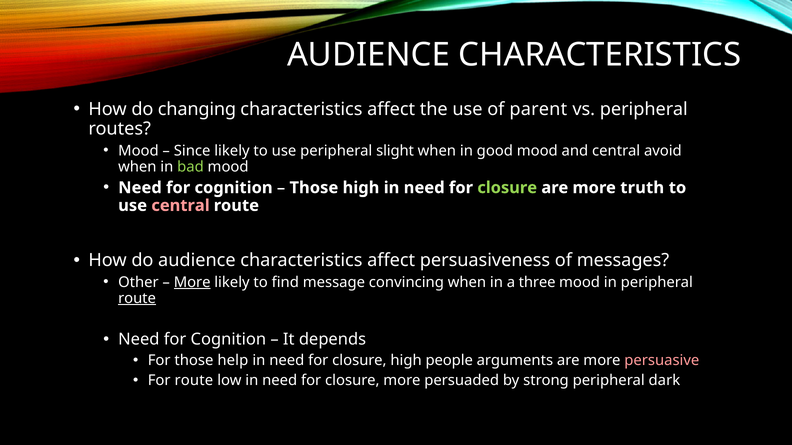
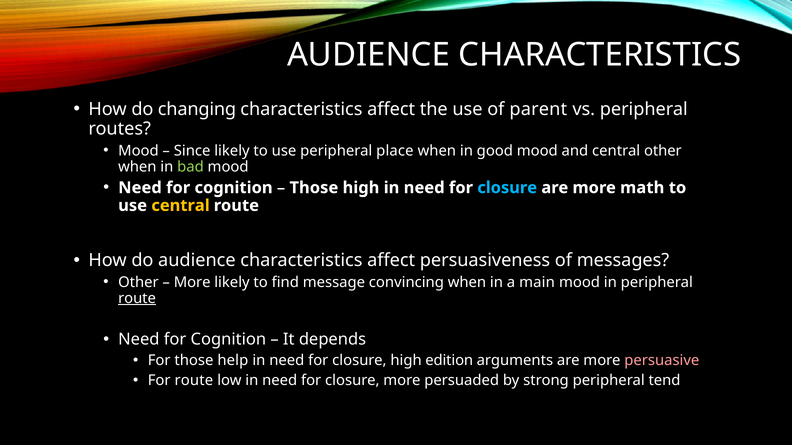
slight: slight -> place
central avoid: avoid -> other
closure at (507, 188) colour: light green -> light blue
truth: truth -> math
central at (180, 206) colour: pink -> yellow
More at (192, 282) underline: present -> none
three: three -> main
people: people -> edition
dark: dark -> tend
